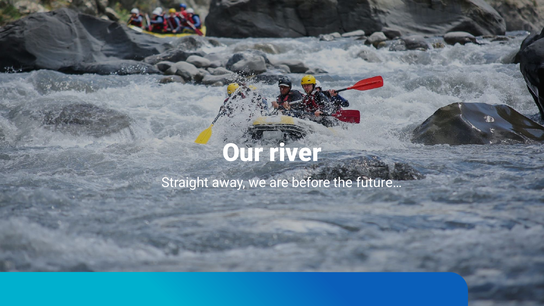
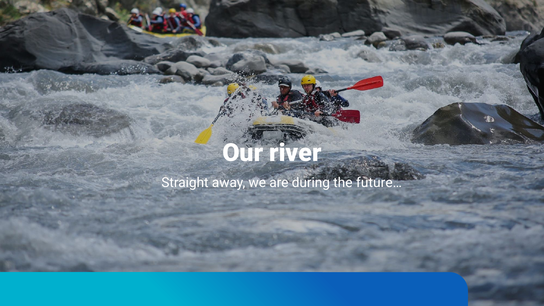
before: before -> during
